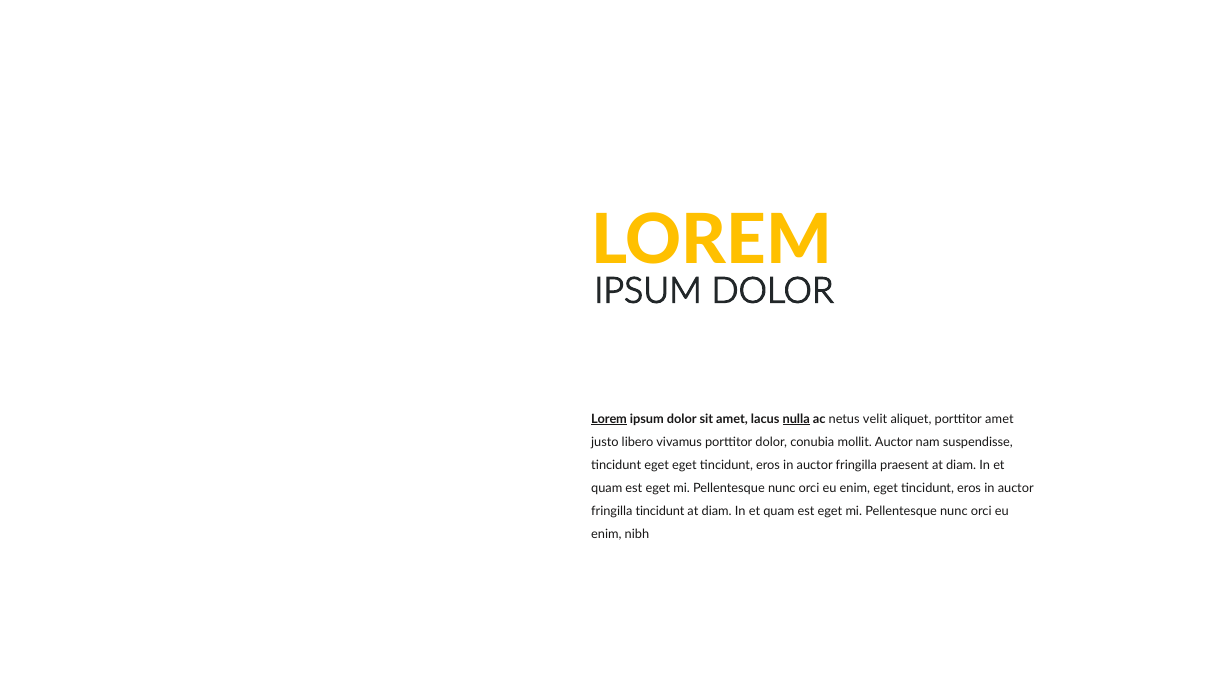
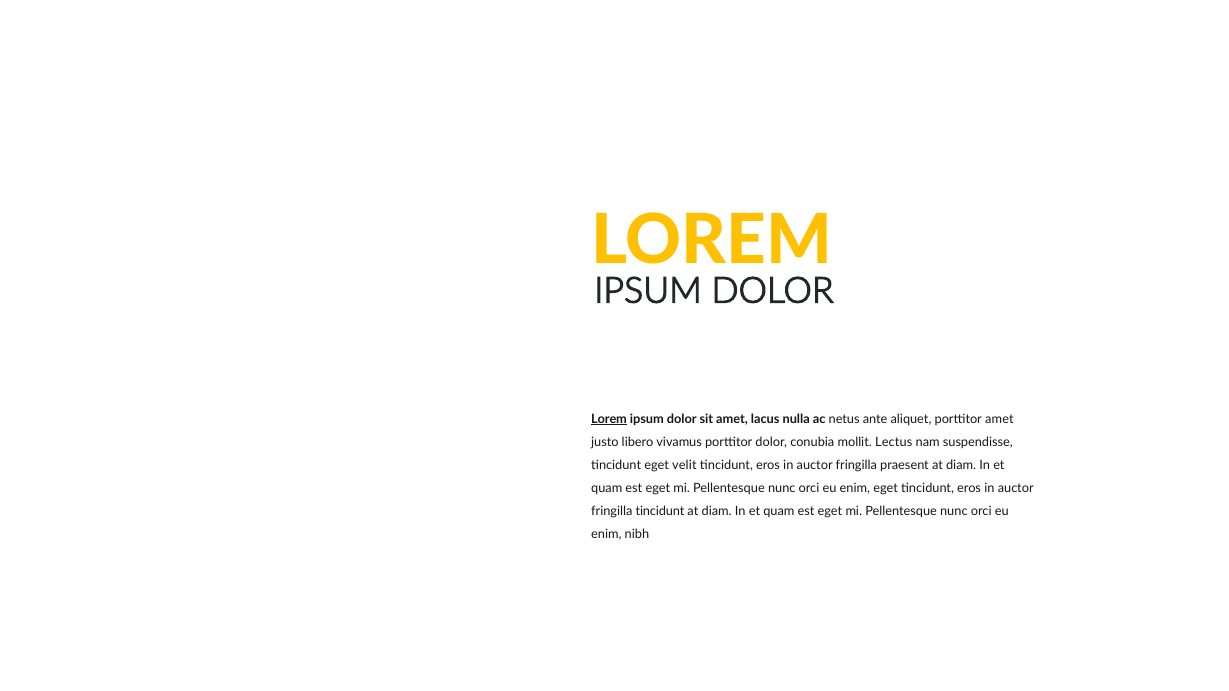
nulla underline: present -> none
velit: velit -> ante
mollit Auctor: Auctor -> Lectus
eget eget: eget -> velit
